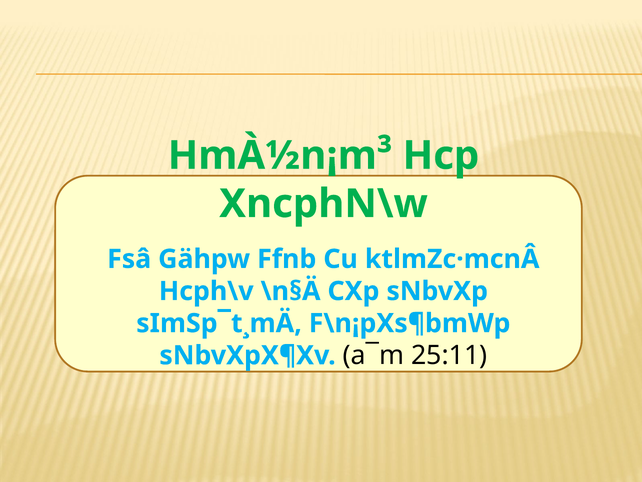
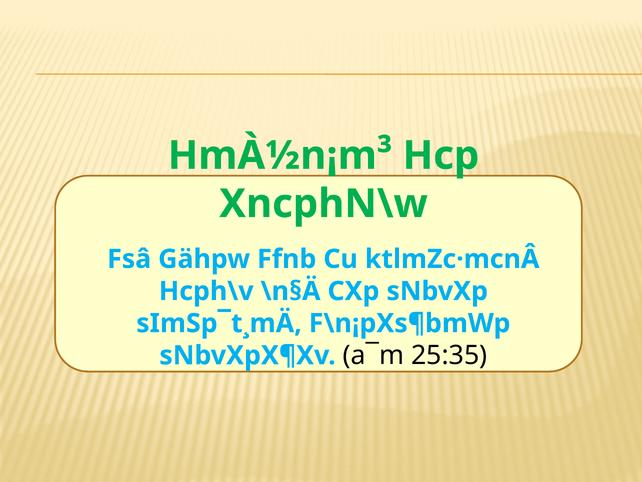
25:11: 25:11 -> 25:35
